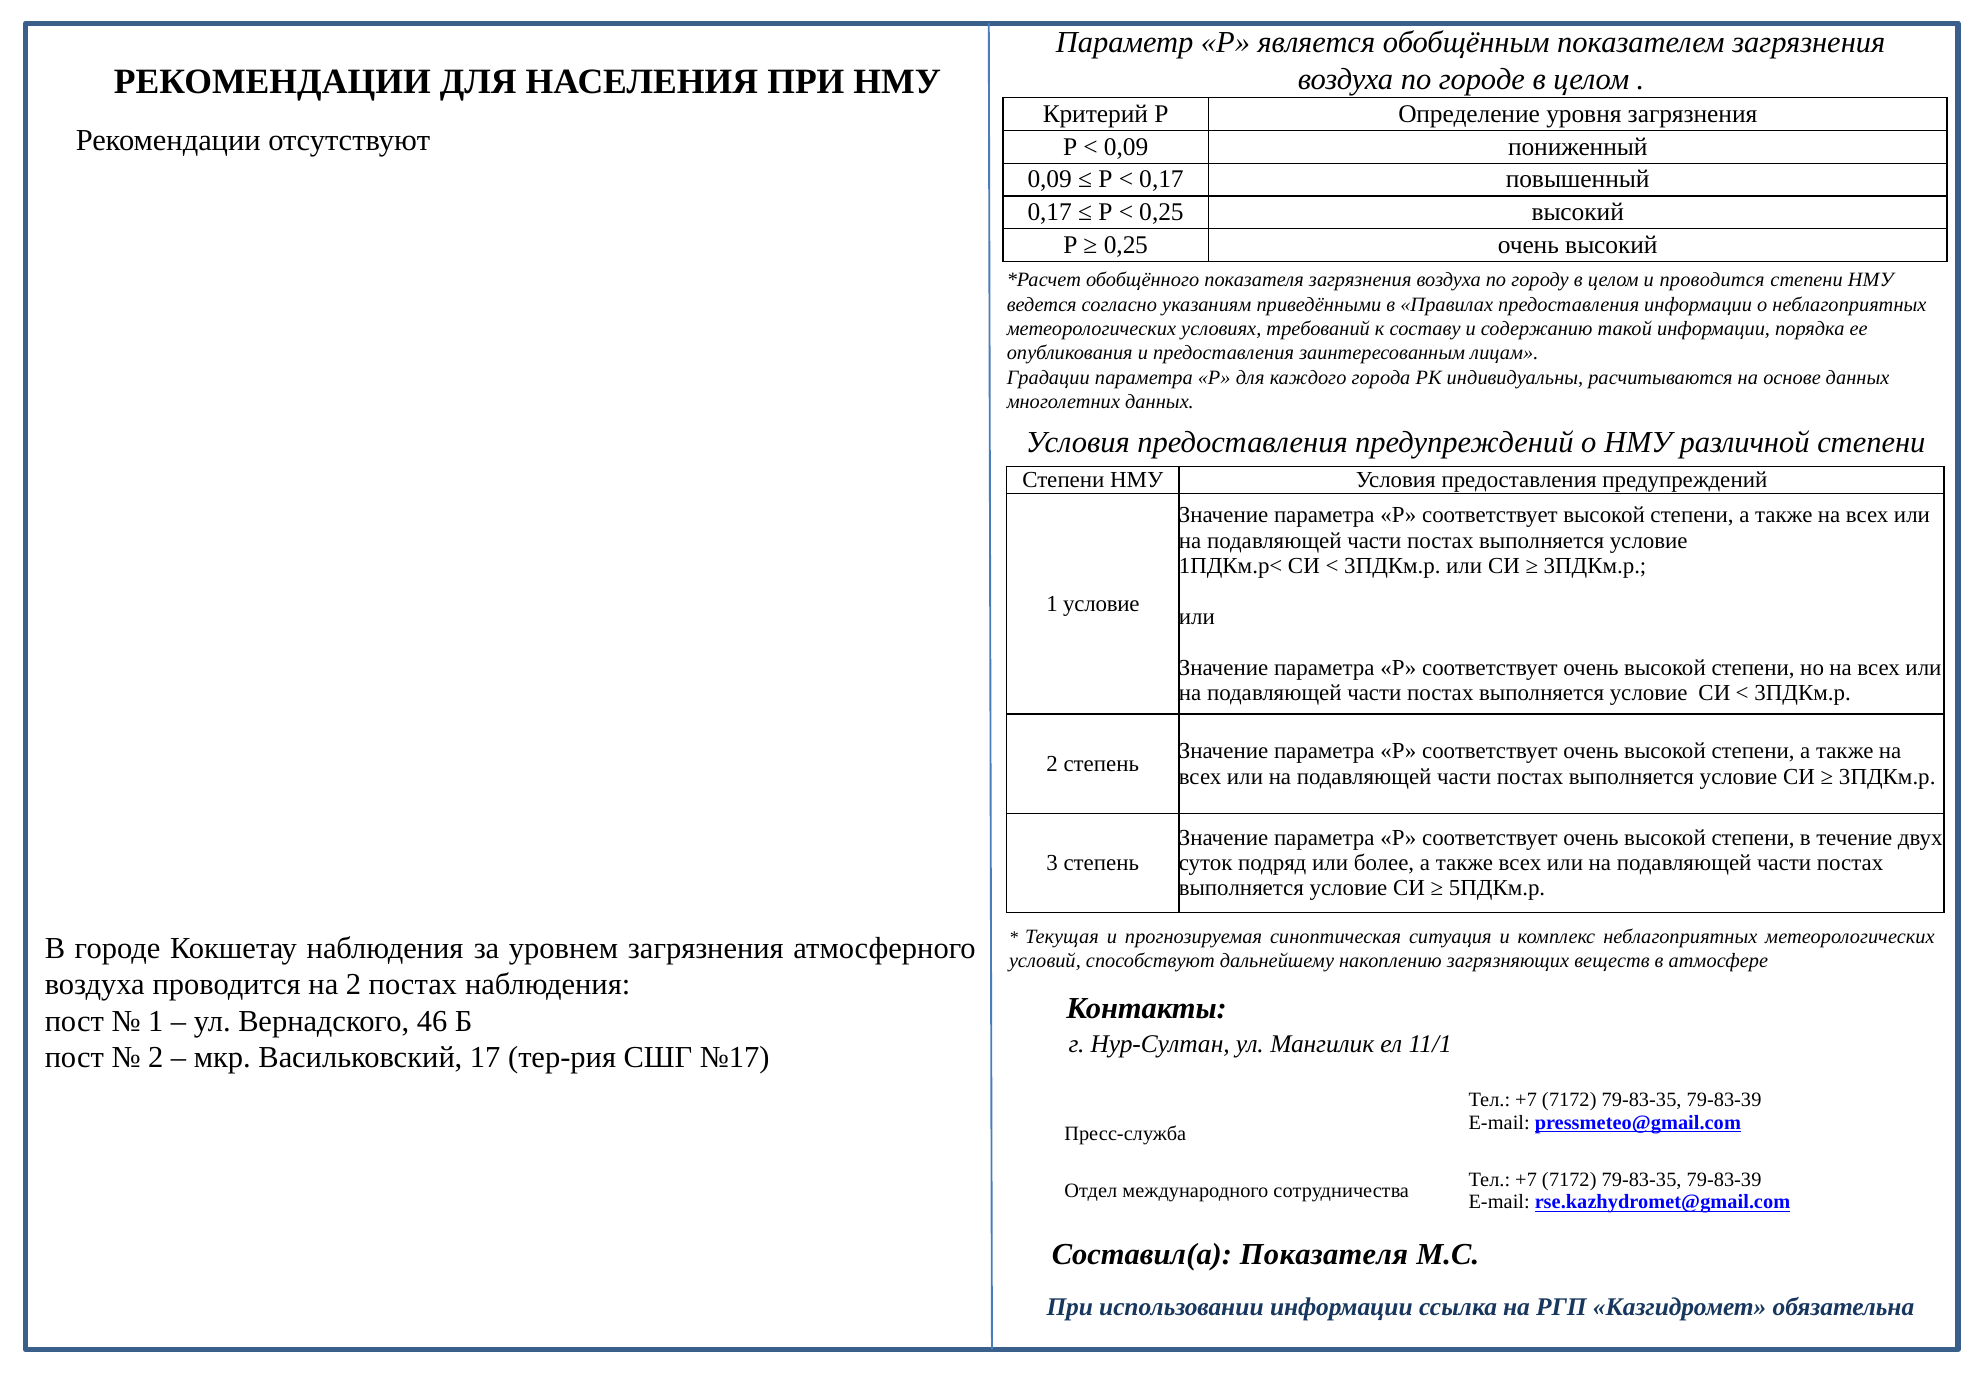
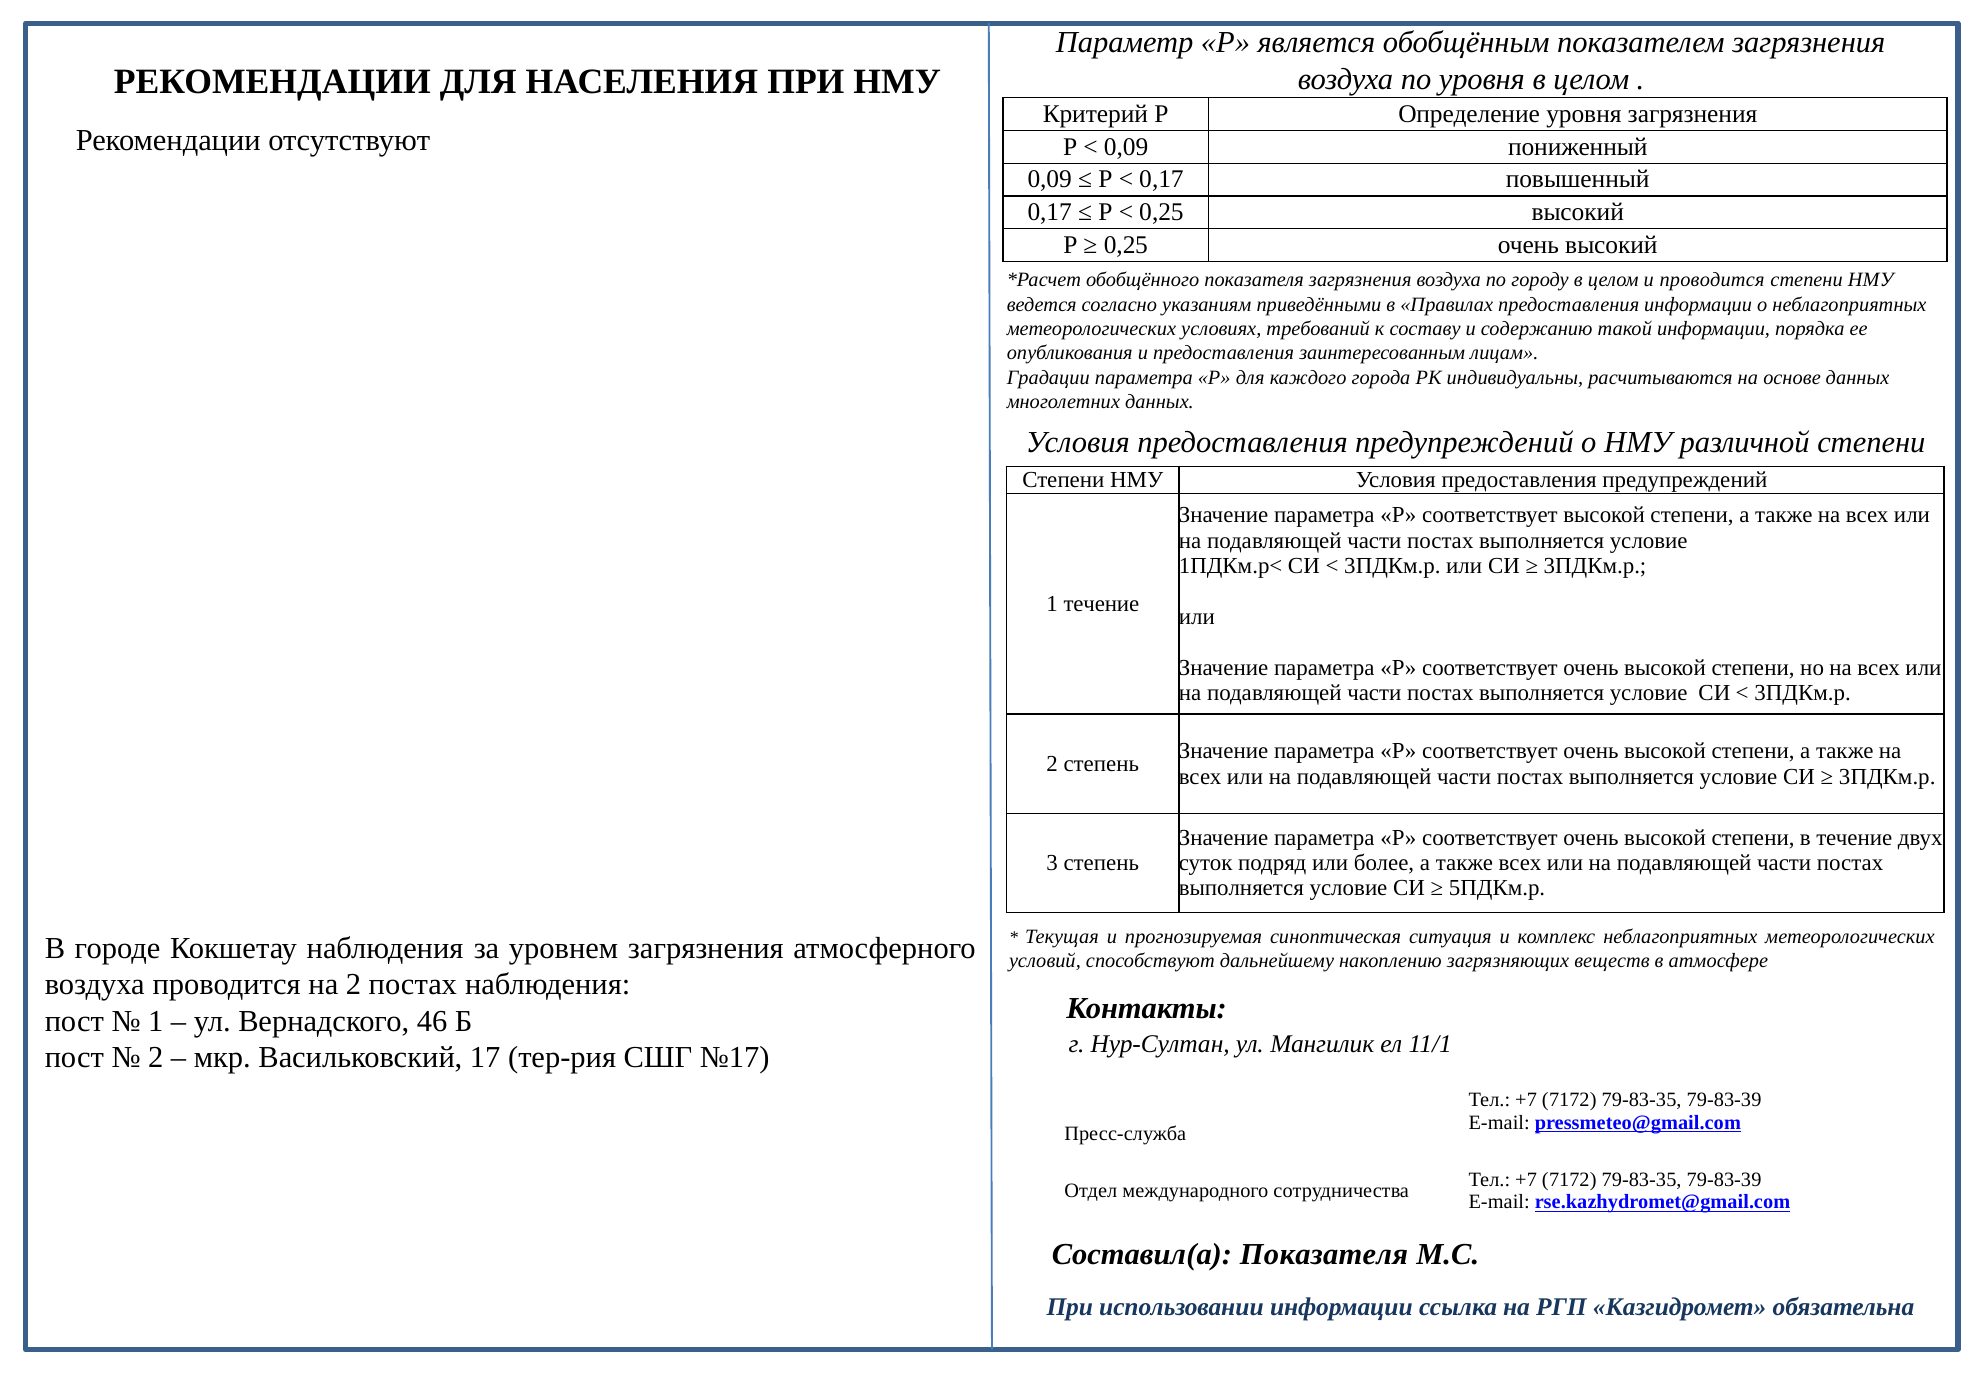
по городе: городе -> уровня
1 условие: условие -> течение
